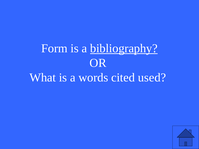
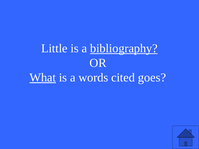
Form: Form -> Little
What underline: none -> present
used: used -> goes
